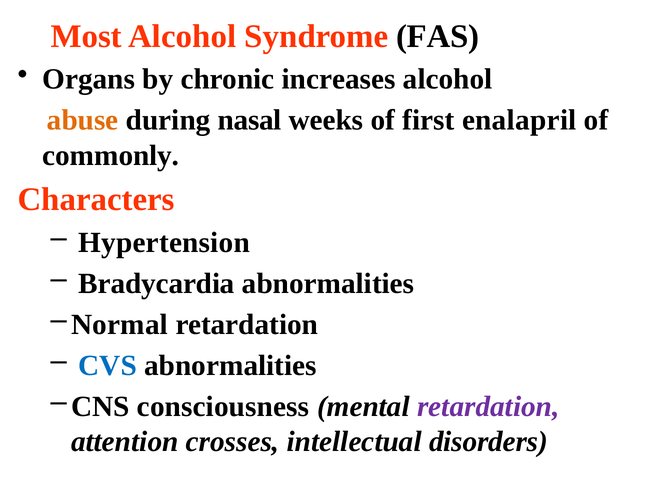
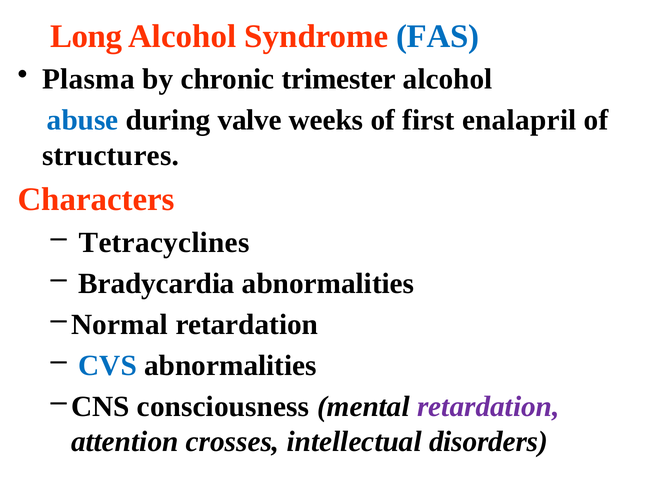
Most: Most -> Long
FAS colour: black -> blue
Organs: Organs -> Plasma
increases: increases -> trimester
abuse colour: orange -> blue
nasal: nasal -> valve
commonly: commonly -> structures
Hypertension: Hypertension -> Tetracyclines
